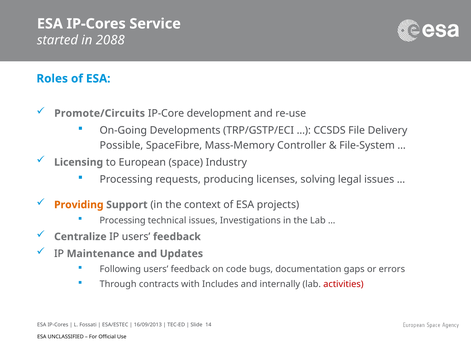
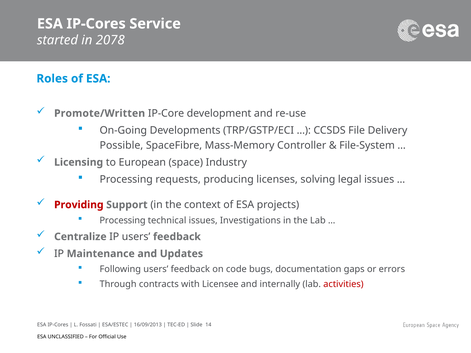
2088: 2088 -> 2078
Promote/Circuits: Promote/Circuits -> Promote/Written
Providing colour: orange -> red
Includes: Includes -> Licensee
